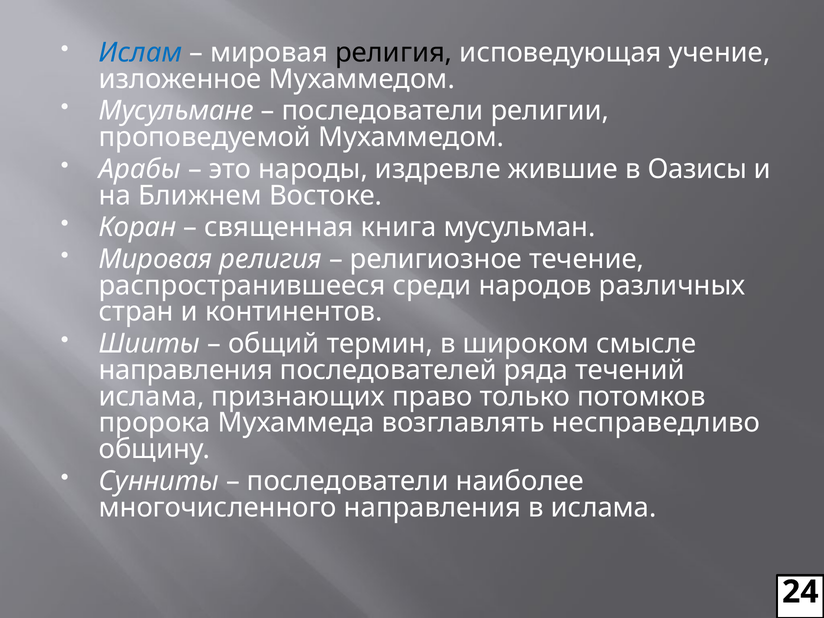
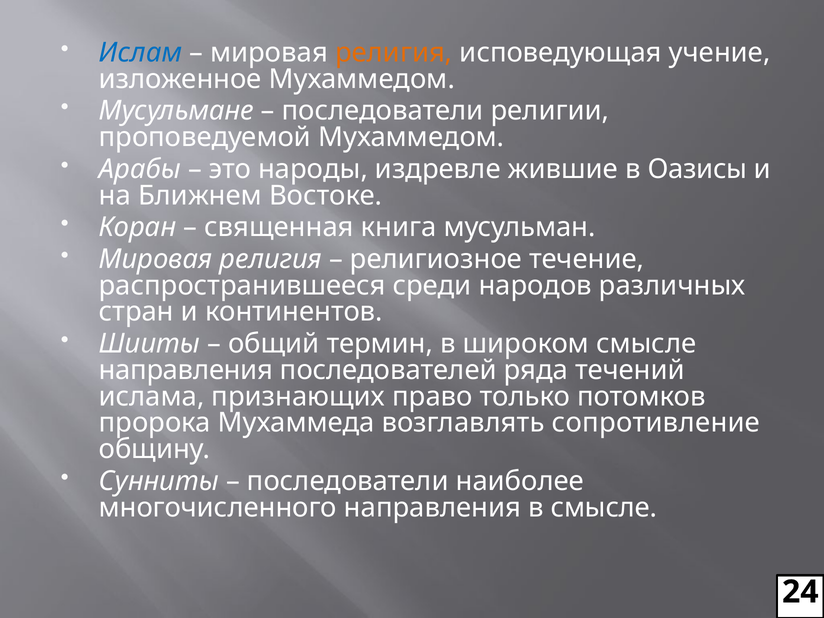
религия at (394, 53) colour: black -> orange
несправедливо: несправедливо -> сопротивление
в ислама: ислама -> смысле
